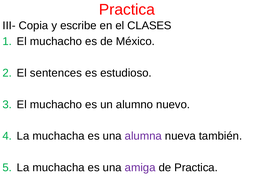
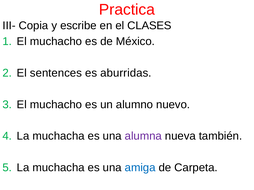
estudioso: estudioso -> aburridas
amiga colour: purple -> blue
de Practica: Practica -> Carpeta
